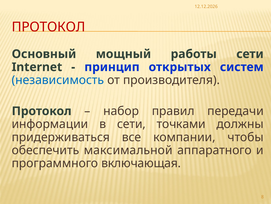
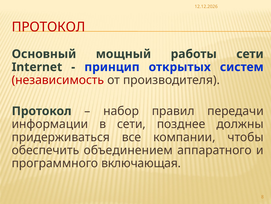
независимость colour: blue -> red
точками: точками -> позднее
максимальной: максимальной -> объединением
